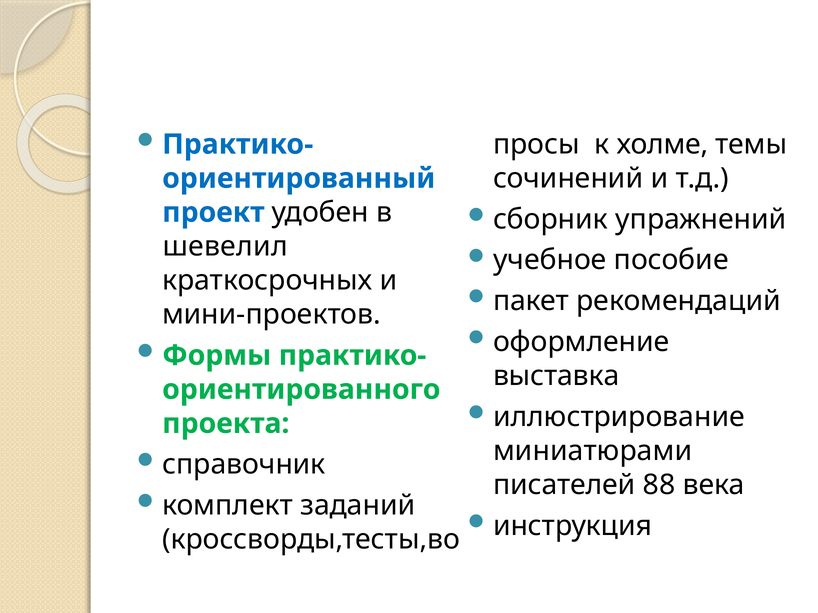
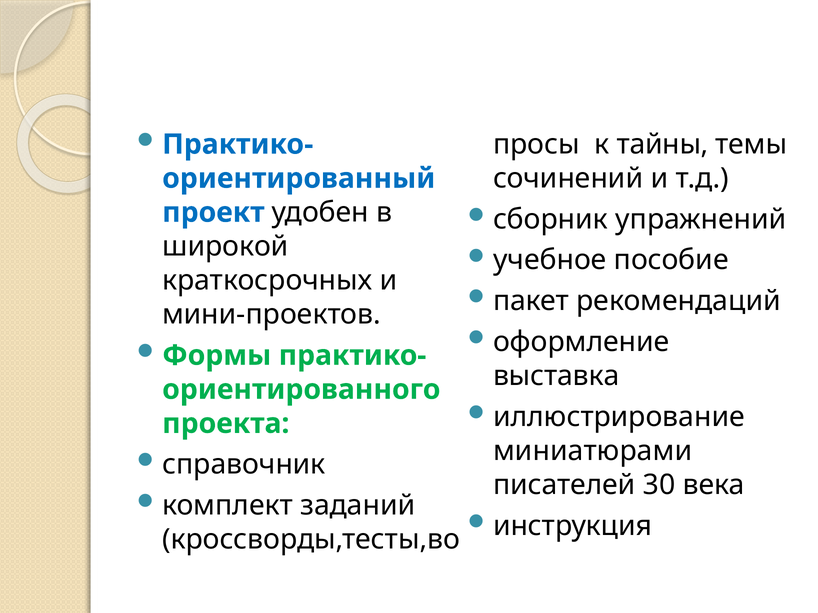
холме: холме -> тайны
шевелил: шевелил -> широкой
88: 88 -> 30
